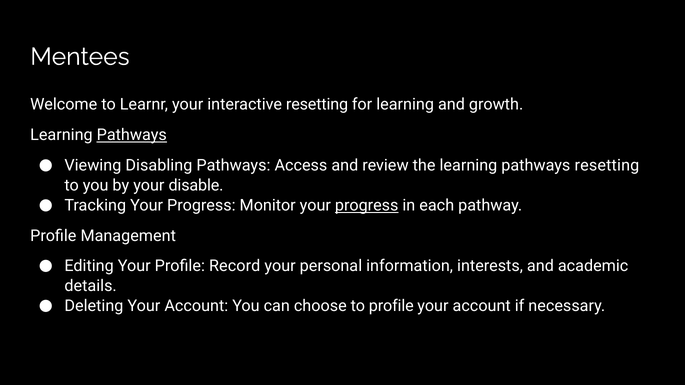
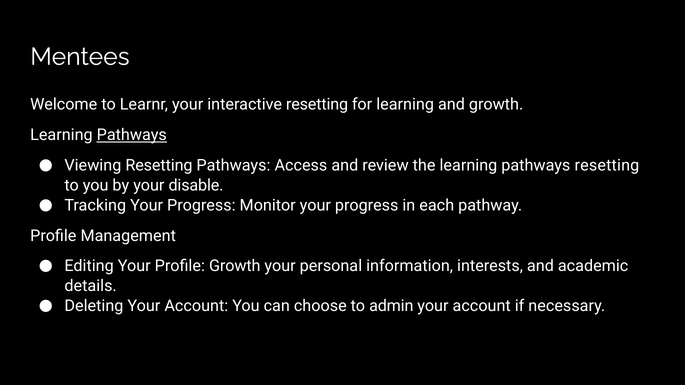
Viewing Disabling: Disabling -> Resetting
progress at (367, 206) underline: present -> none
Profile Record: Record -> Growth
to profile: profile -> admin
